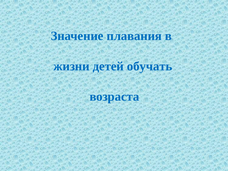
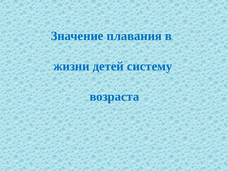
обучать: обучать -> систему
